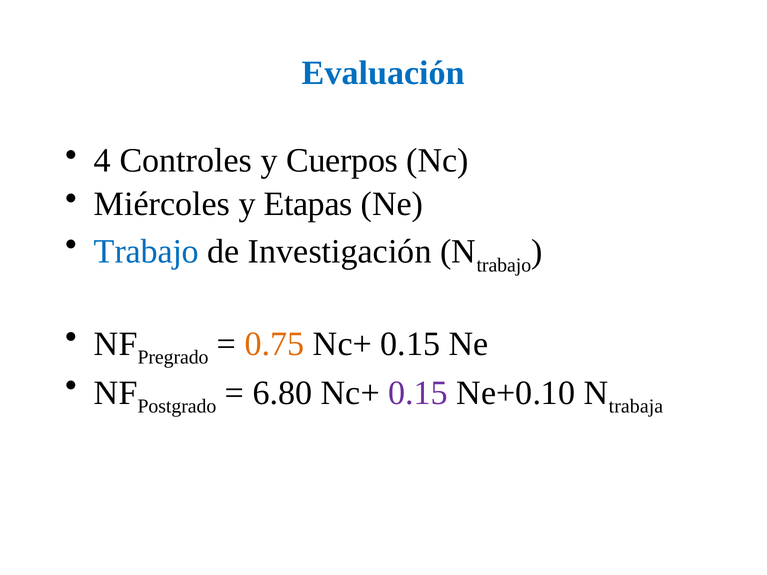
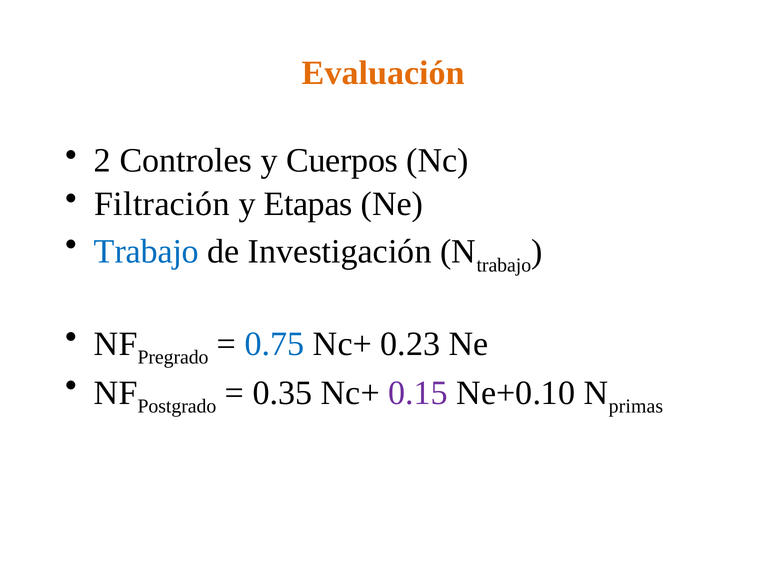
Evaluación colour: blue -> orange
4: 4 -> 2
Miércoles: Miércoles -> Filtración
0.75 colour: orange -> blue
0.15 at (410, 344): 0.15 -> 0.23
6.80: 6.80 -> 0.35
trabaja: trabaja -> primas
